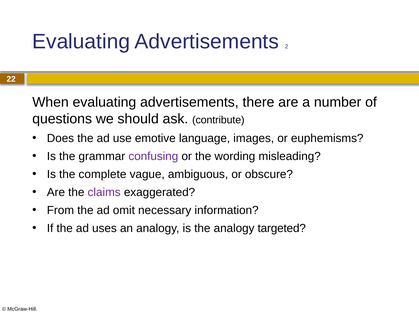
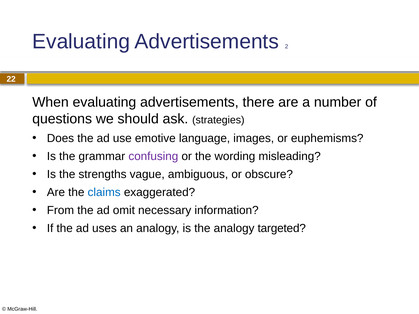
contribute: contribute -> strategies
complete: complete -> strengths
claims colour: purple -> blue
